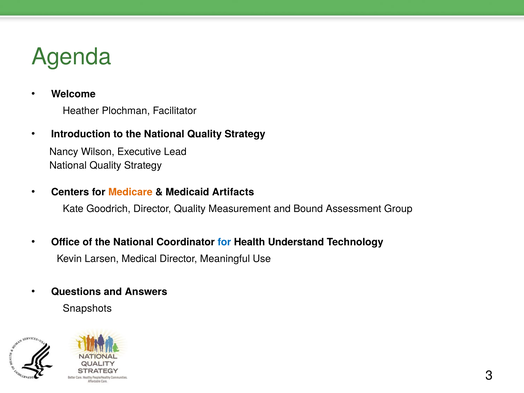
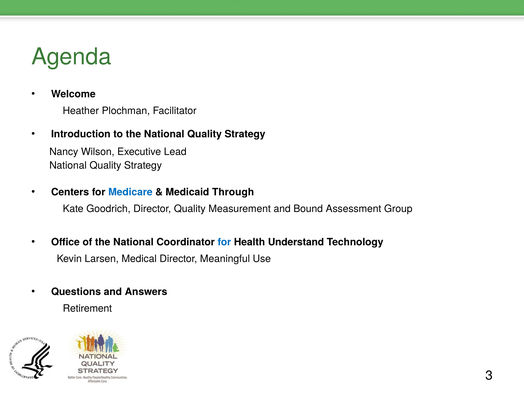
Medicare colour: orange -> blue
Artifacts: Artifacts -> Through
Snapshots: Snapshots -> Retirement
